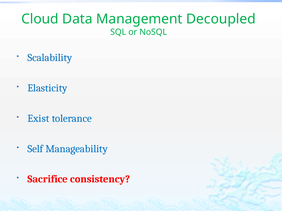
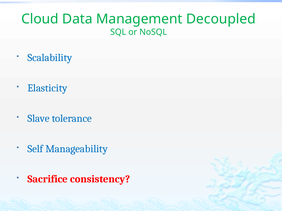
Exist: Exist -> Slave
